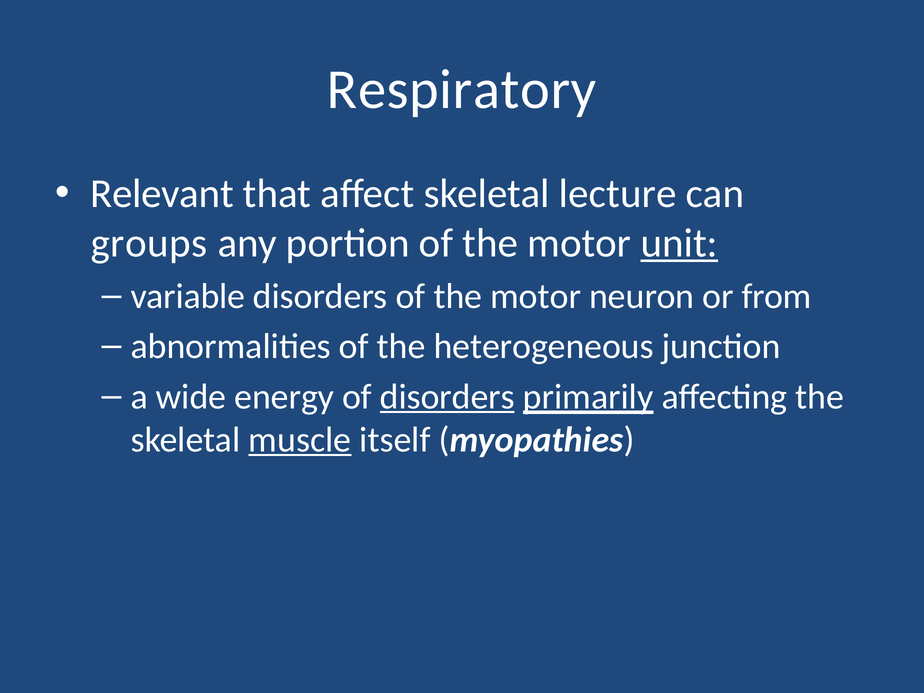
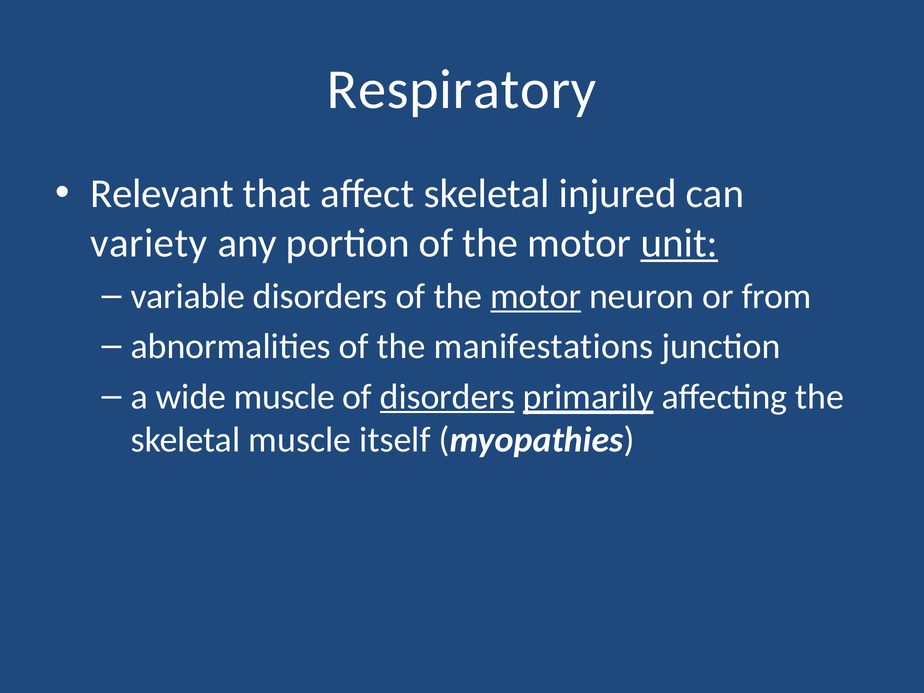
lecture: lecture -> injured
groups: groups -> variety
motor at (536, 296) underline: none -> present
heterogeneous: heterogeneous -> manifestations
wide energy: energy -> muscle
muscle at (300, 440) underline: present -> none
